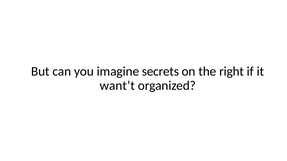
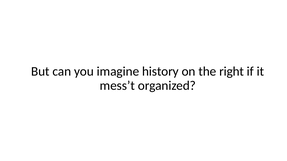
secrets: secrets -> history
want’t: want’t -> mess’t
